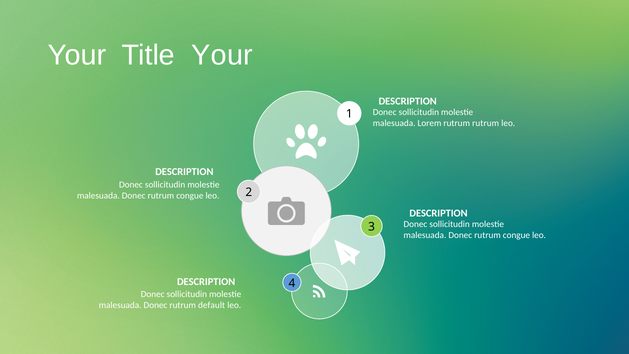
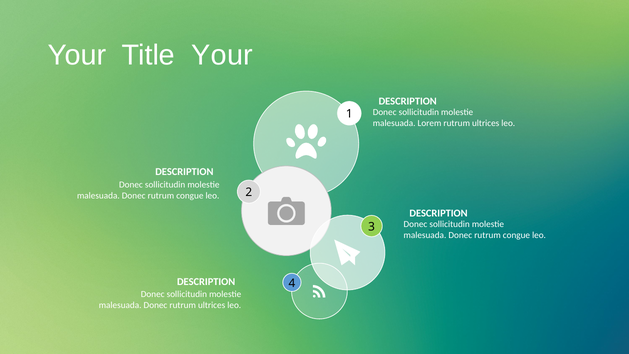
rutrum at (486, 123): rutrum -> ultrices
Donec rutrum default: default -> ultrices
